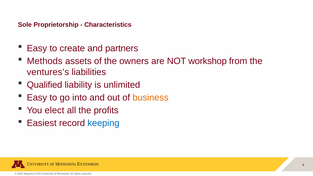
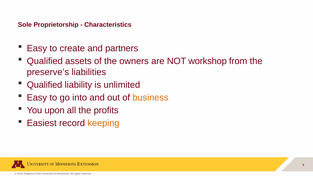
Methods at (45, 61): Methods -> Qualified
ventures’s: ventures’s -> preserve’s
elect: elect -> upon
keeping colour: blue -> orange
